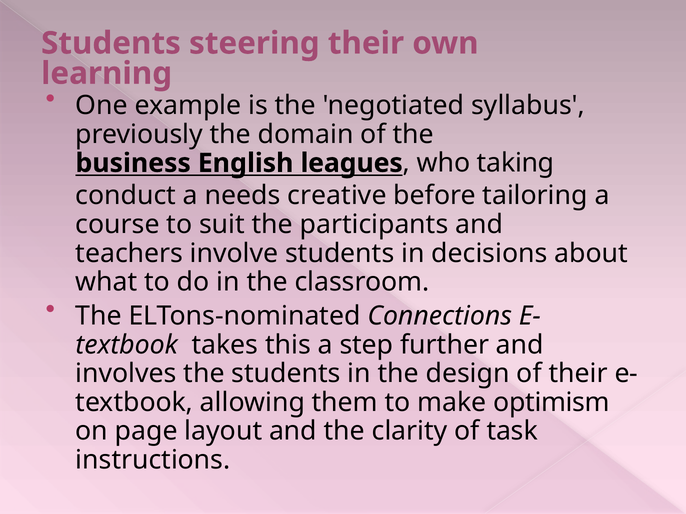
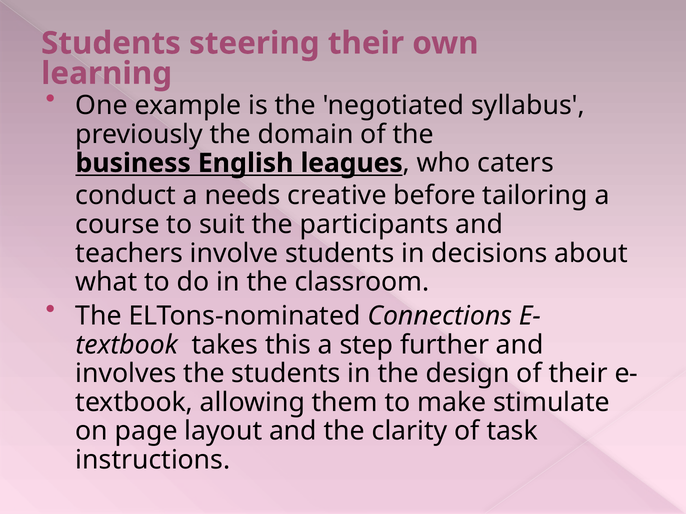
taking: taking -> caters
optimism: optimism -> stimulate
